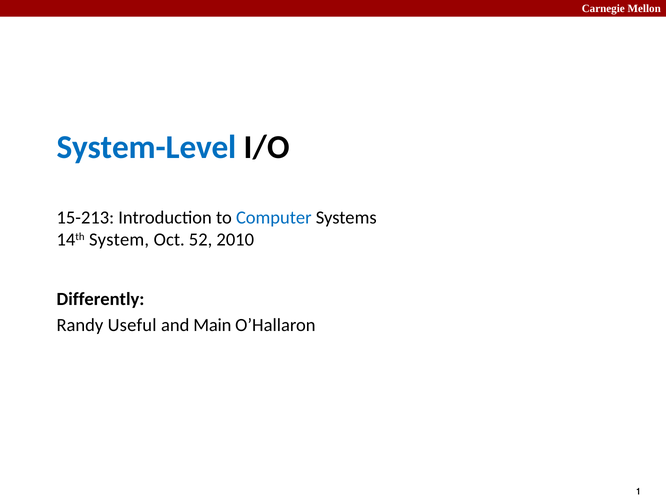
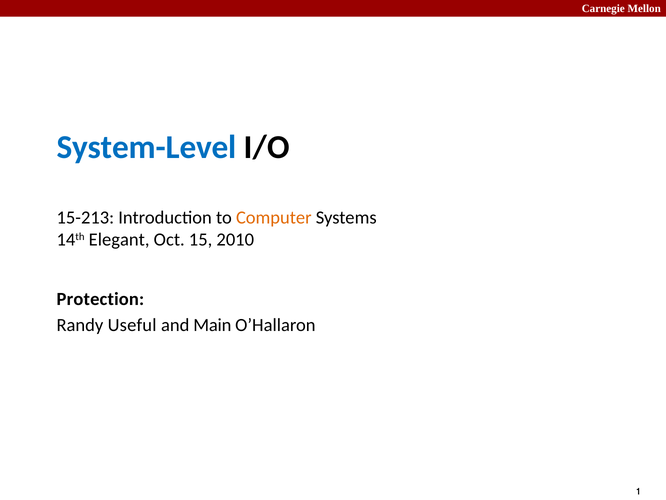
Computer colour: blue -> orange
System: System -> Elegant
52: 52 -> 15
Differently: Differently -> Protection
